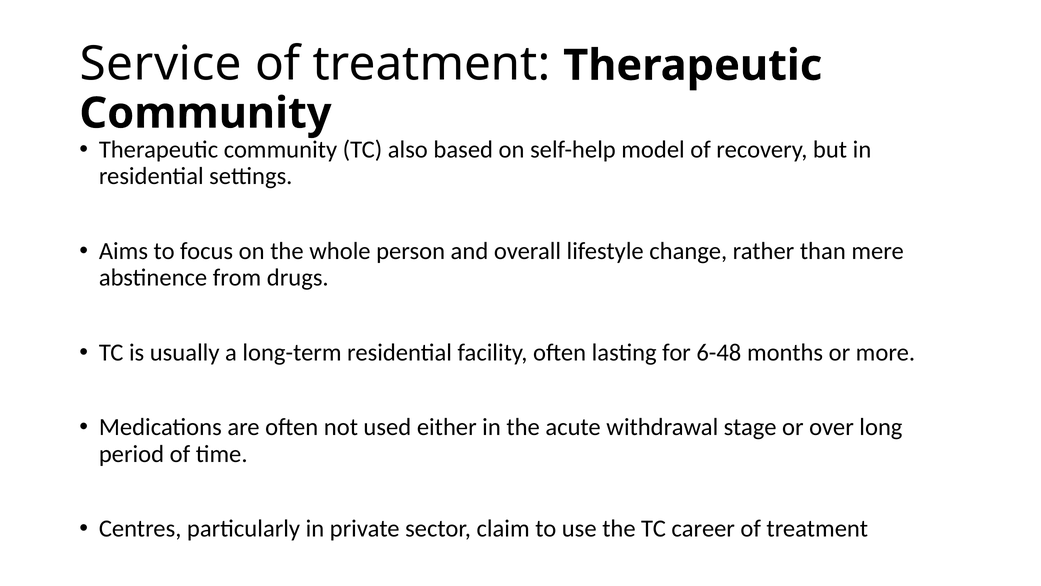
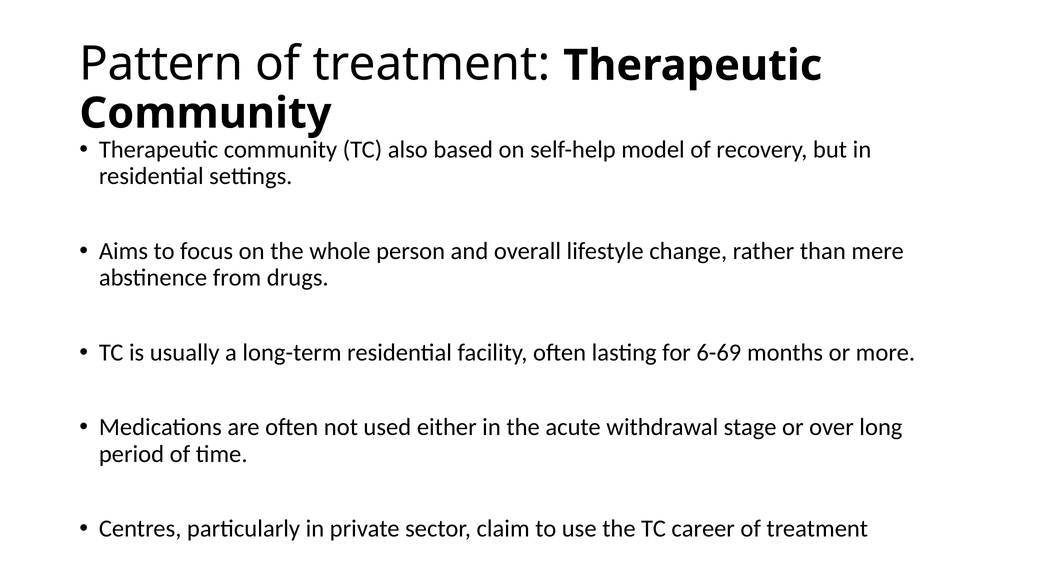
Service: Service -> Pattern
6-48: 6-48 -> 6-69
